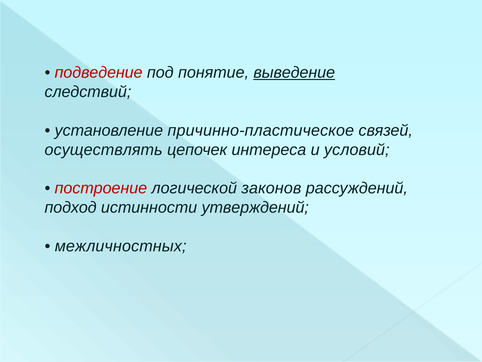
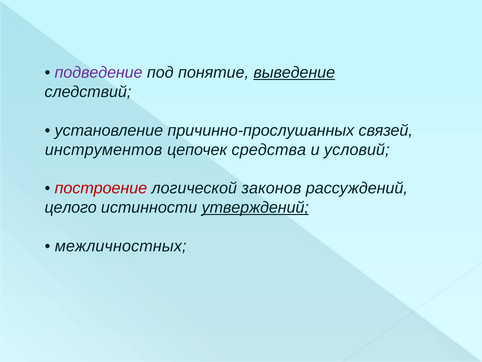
подведение colour: red -> purple
причинно-пластическое: причинно-пластическое -> причинно-прослушанных
осуществлять: осуществлять -> инструментов
интереса: интереса -> средства
подход: подход -> целого
утверждений underline: none -> present
